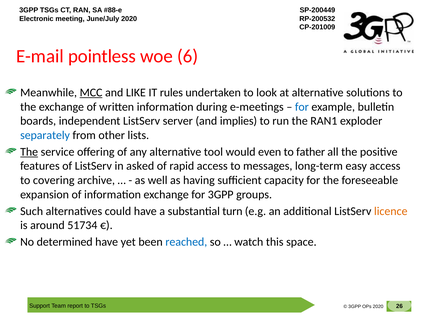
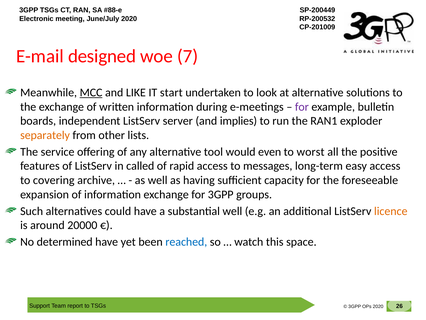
pointless: pointless -> designed
6: 6 -> 7
rules: rules -> start
for at (302, 107) colour: blue -> purple
separately colour: blue -> orange
The at (29, 152) underline: present -> none
father: father -> worst
asked: asked -> called
substantial turn: turn -> well
51734: 51734 -> 20000
